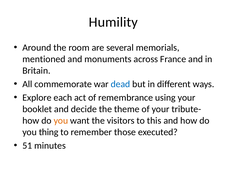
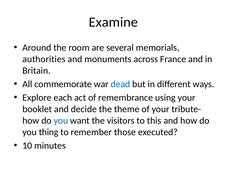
Humility: Humility -> Examine
mentioned: mentioned -> authorities
you at (61, 121) colour: orange -> blue
51: 51 -> 10
